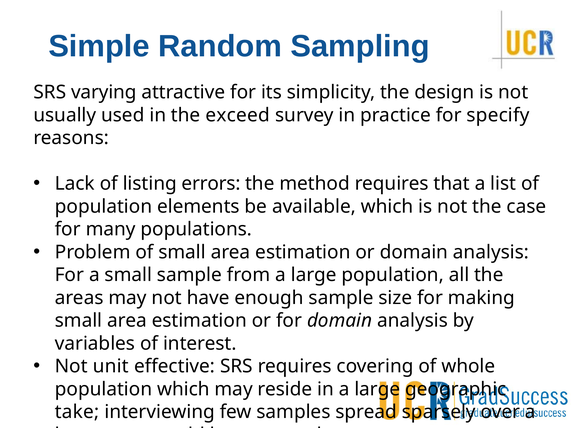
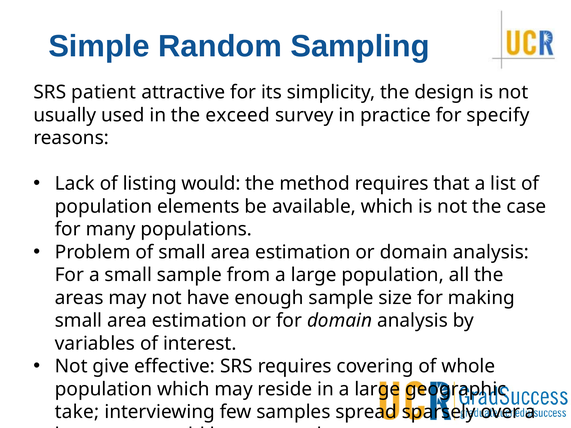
varying: varying -> patient
listing errors: errors -> would
unit: unit -> give
